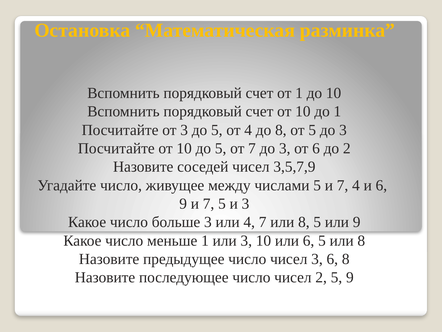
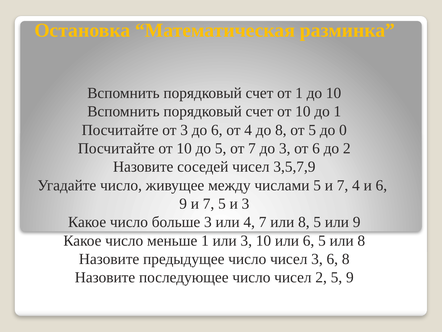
3 до 5: 5 -> 6
5 до 3: 3 -> 0
